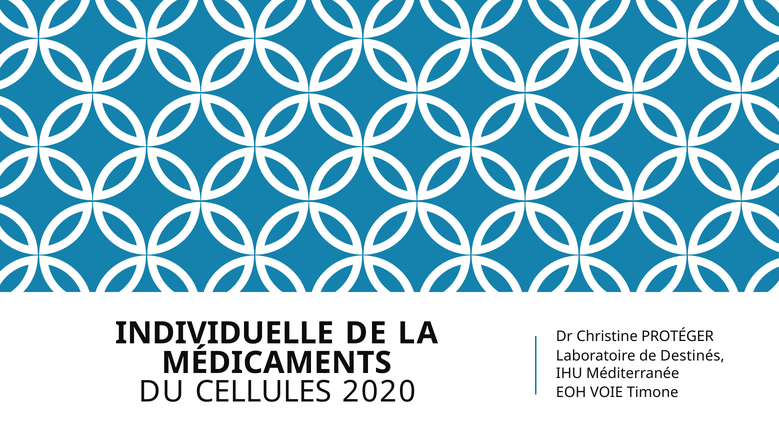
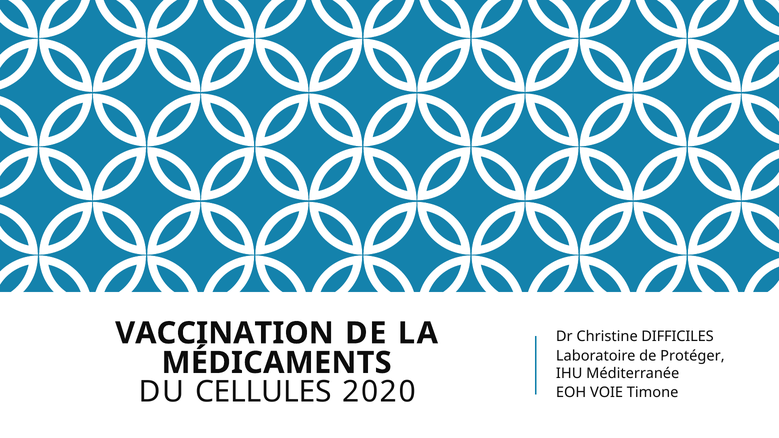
INDIVIDUELLE: INDIVIDUELLE -> VACCINATION
PROTÉGER: PROTÉGER -> DIFFICILES
Destinés: Destinés -> Protéger
